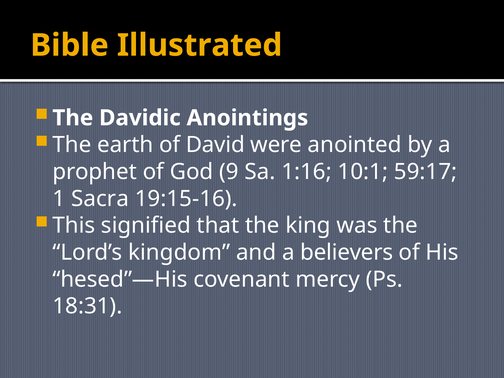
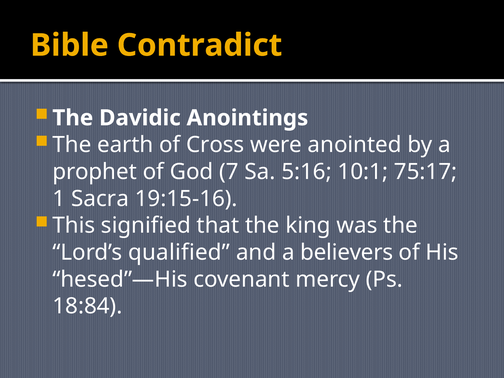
Illustrated: Illustrated -> Contradict
David: David -> Cross
9: 9 -> 7
1:16: 1:16 -> 5:16
59:17: 59:17 -> 75:17
kingdom: kingdom -> qualified
18:31: 18:31 -> 18:84
